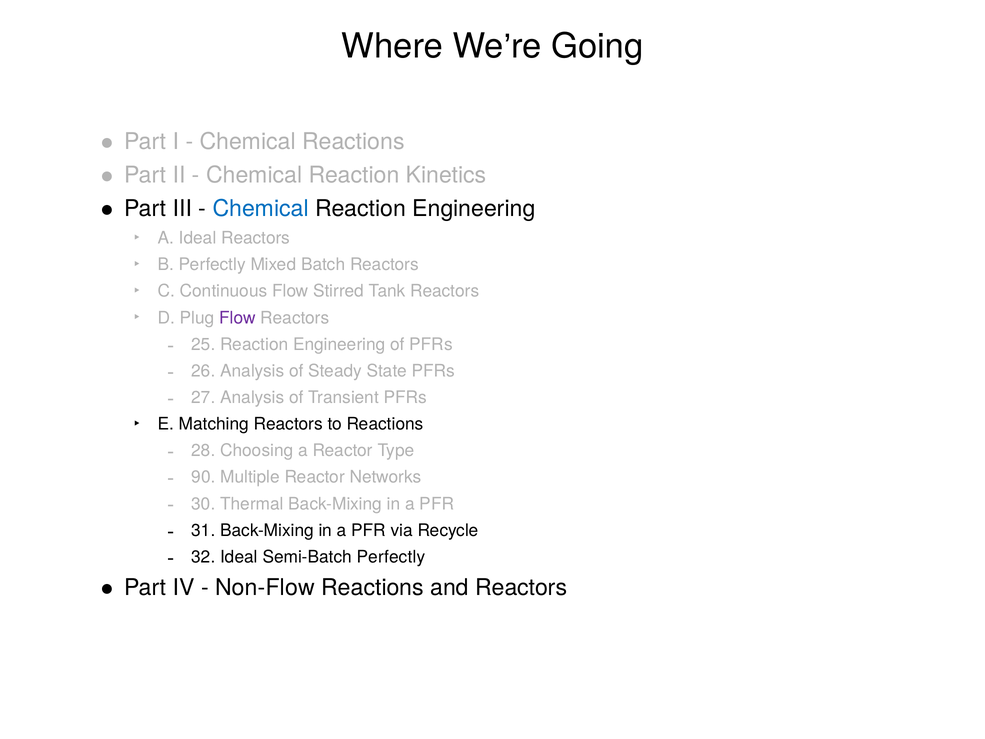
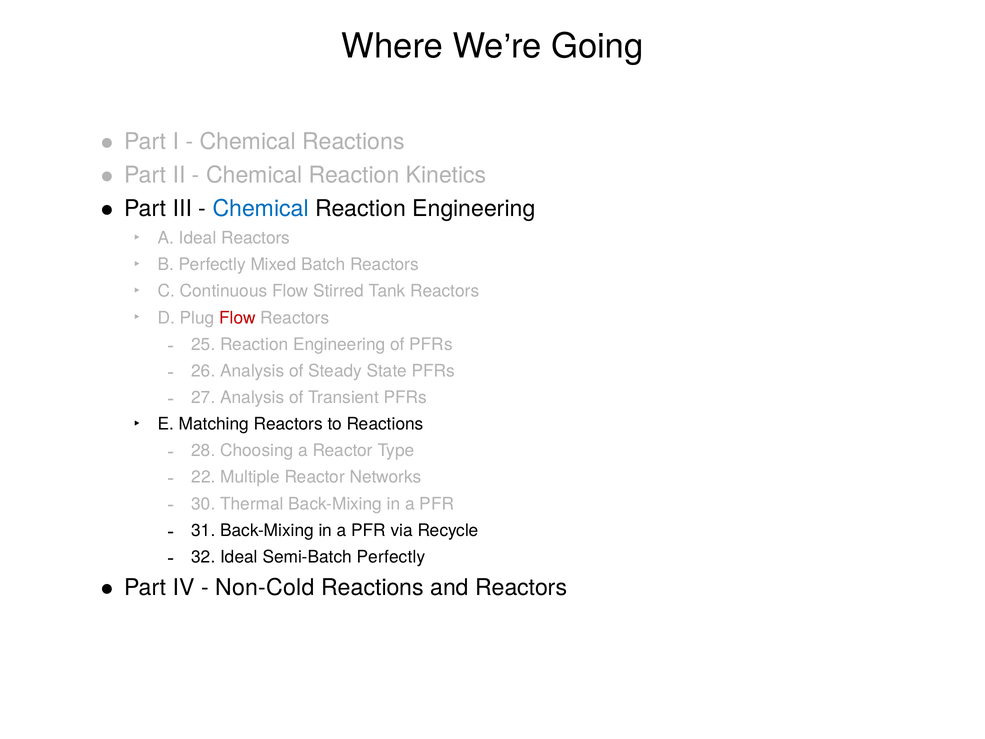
Flow at (237, 318) colour: purple -> red
90: 90 -> 22
Non-Flow: Non-Flow -> Non-Cold
